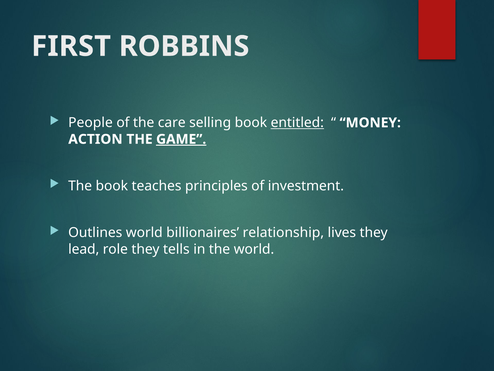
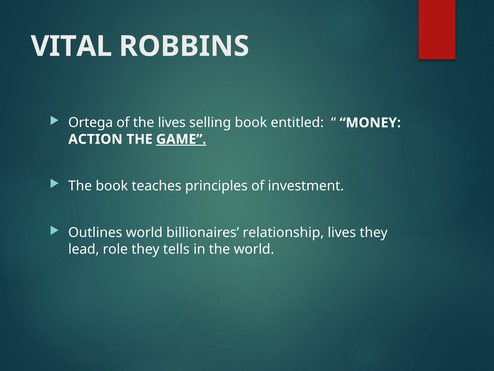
FIRST: FIRST -> VITAL
People: People -> Ortega
the care: care -> lives
entitled underline: present -> none
